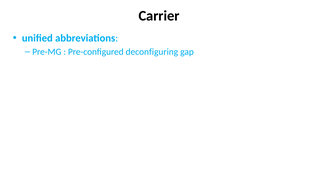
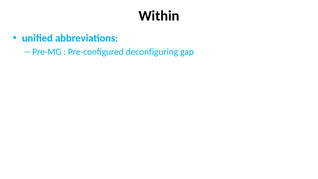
Carrier: Carrier -> Within
